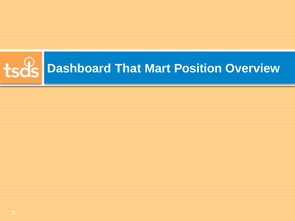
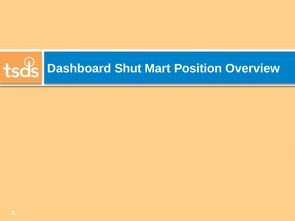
That: That -> Shut
